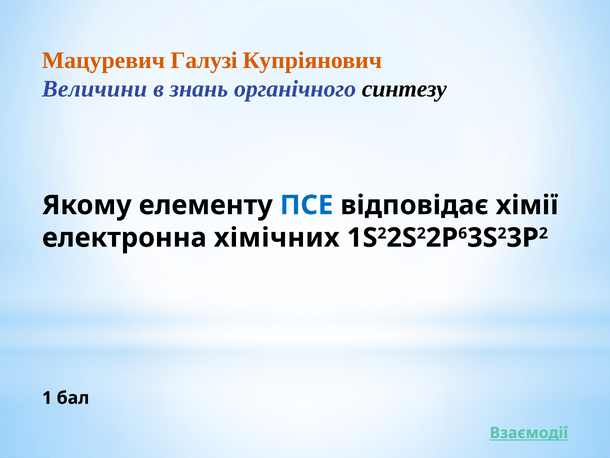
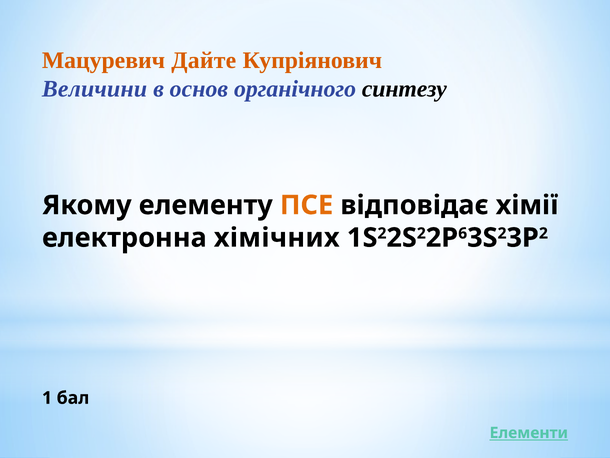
Галузі: Галузі -> Дайте
знань: знань -> основ
ПСЕ colour: blue -> orange
Взаємодії: Взаємодії -> Елементи
